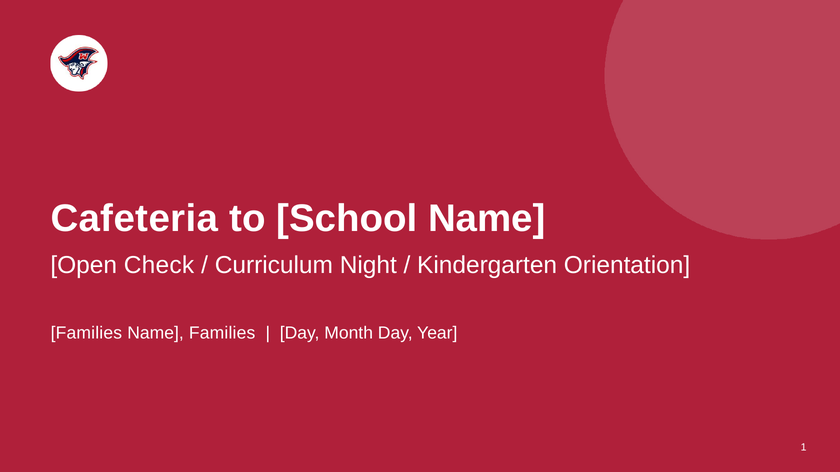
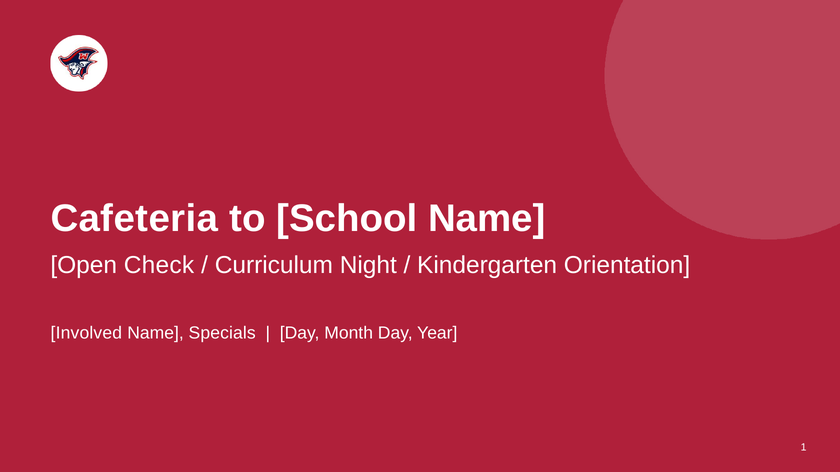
Families at (86, 333): Families -> Involved
Name Families: Families -> Specials
